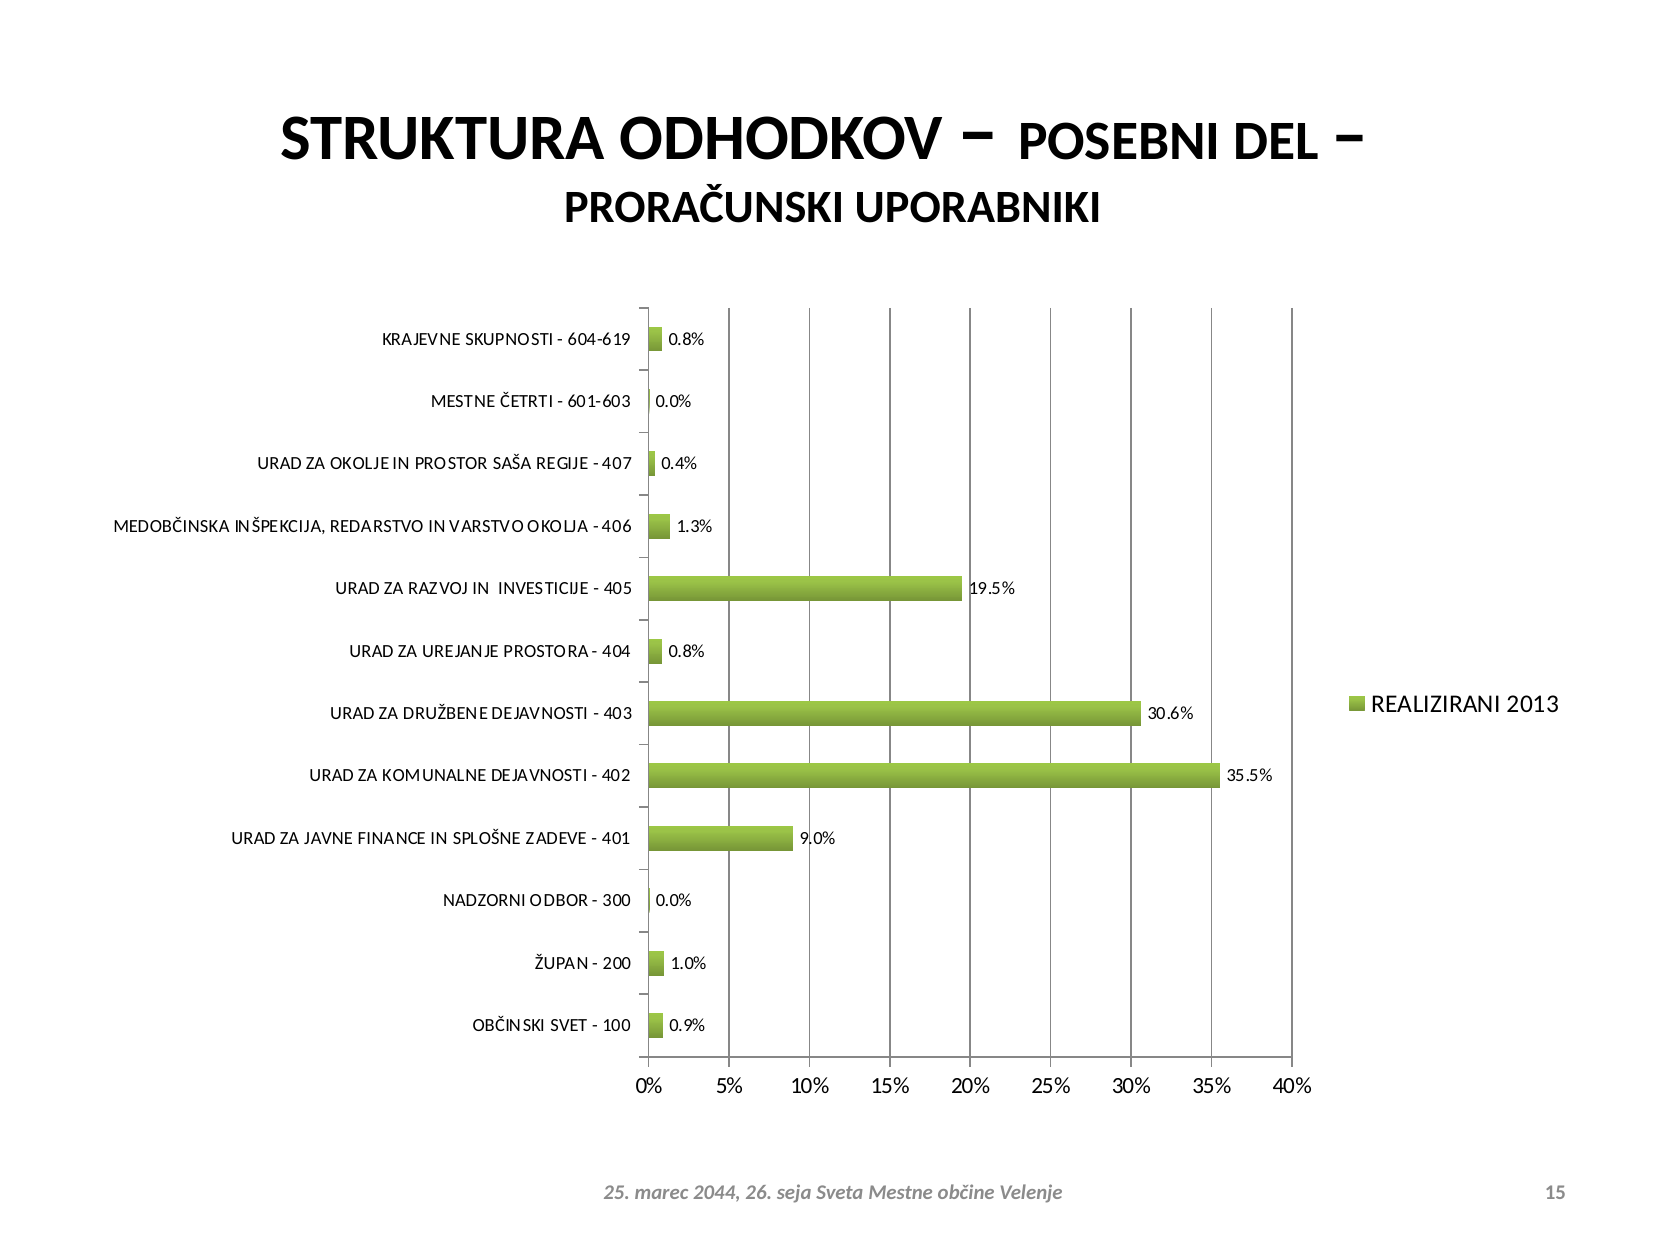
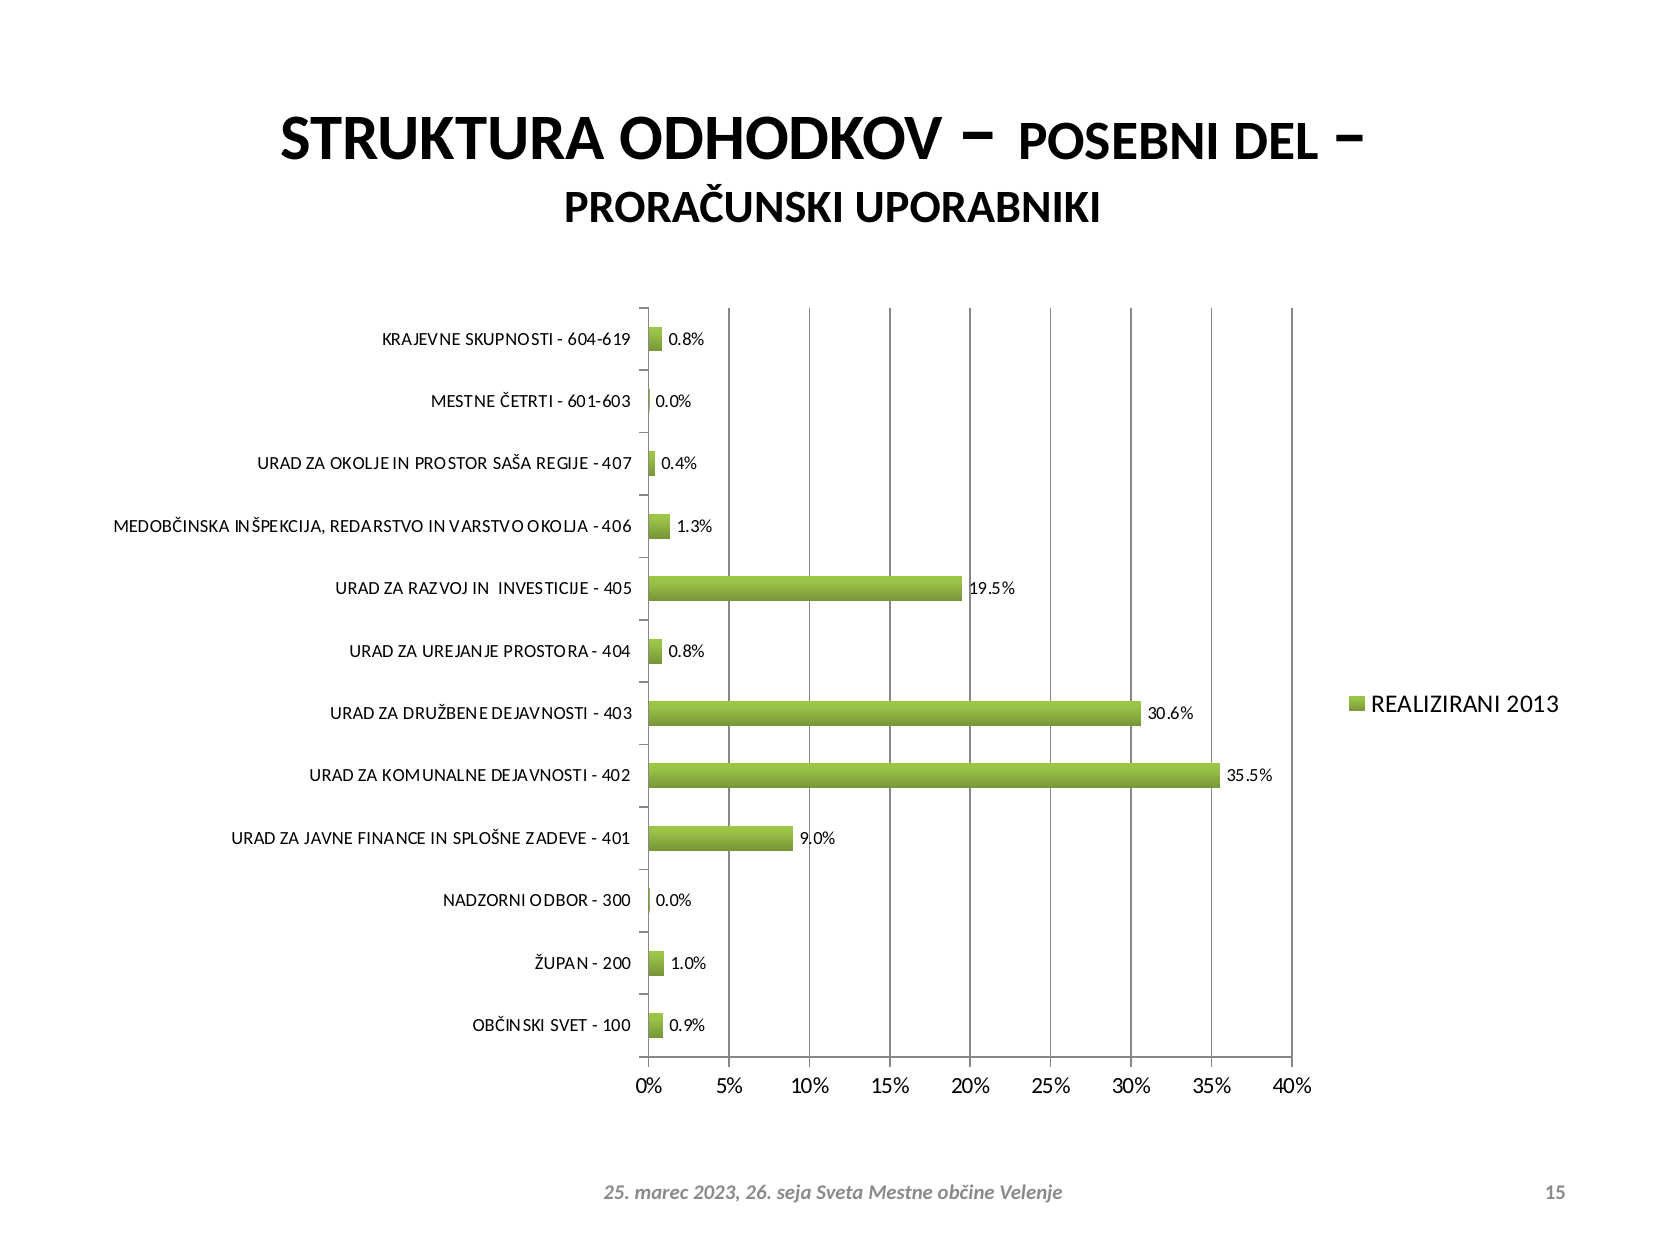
2044: 2044 -> 2023
